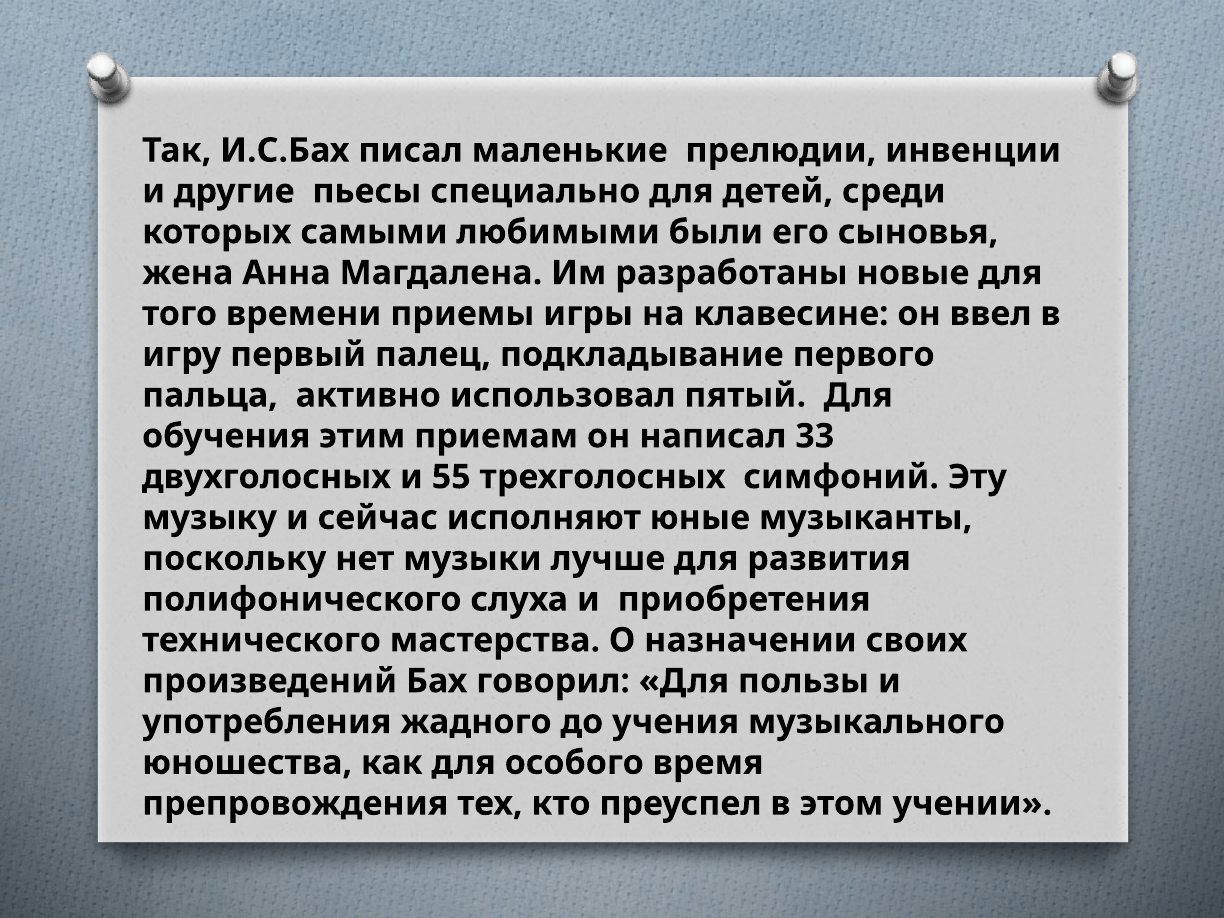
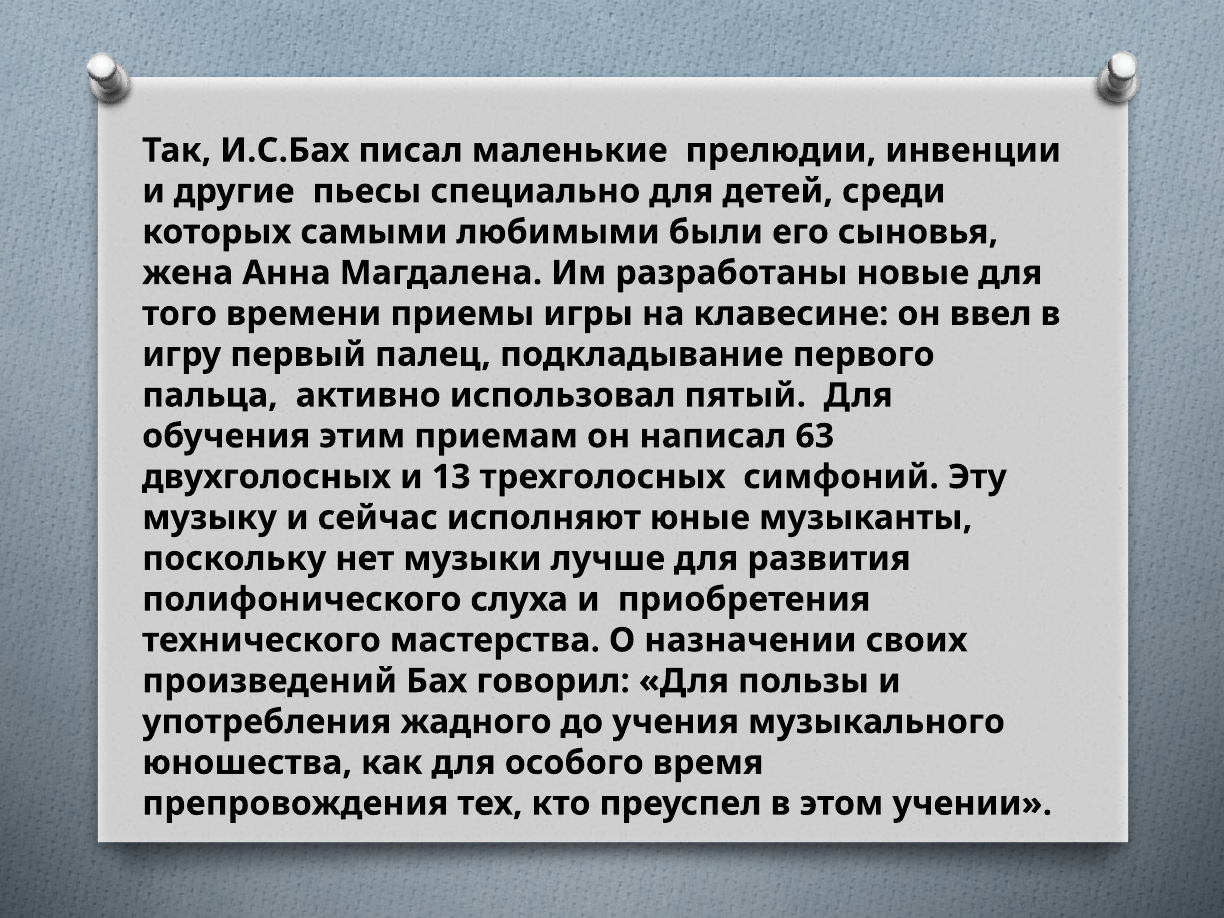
33: 33 -> 63
55: 55 -> 13
